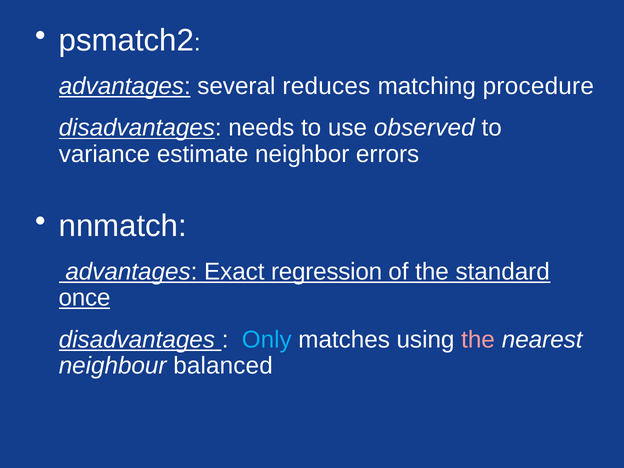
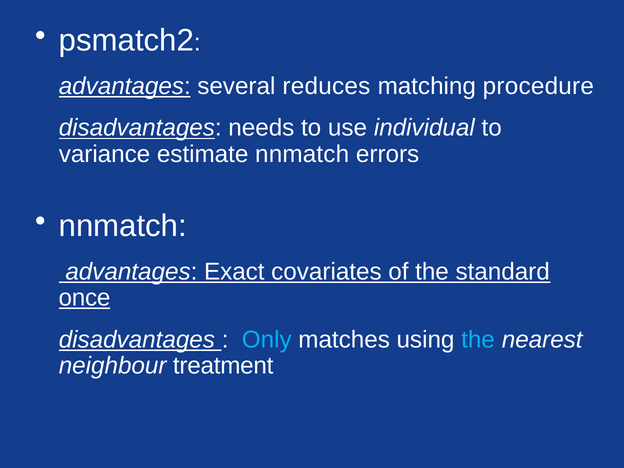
observed: observed -> individual
estimate neighbor: neighbor -> nnmatch
regression: regression -> covariates
the at (478, 340) colour: pink -> light blue
balanced: balanced -> treatment
